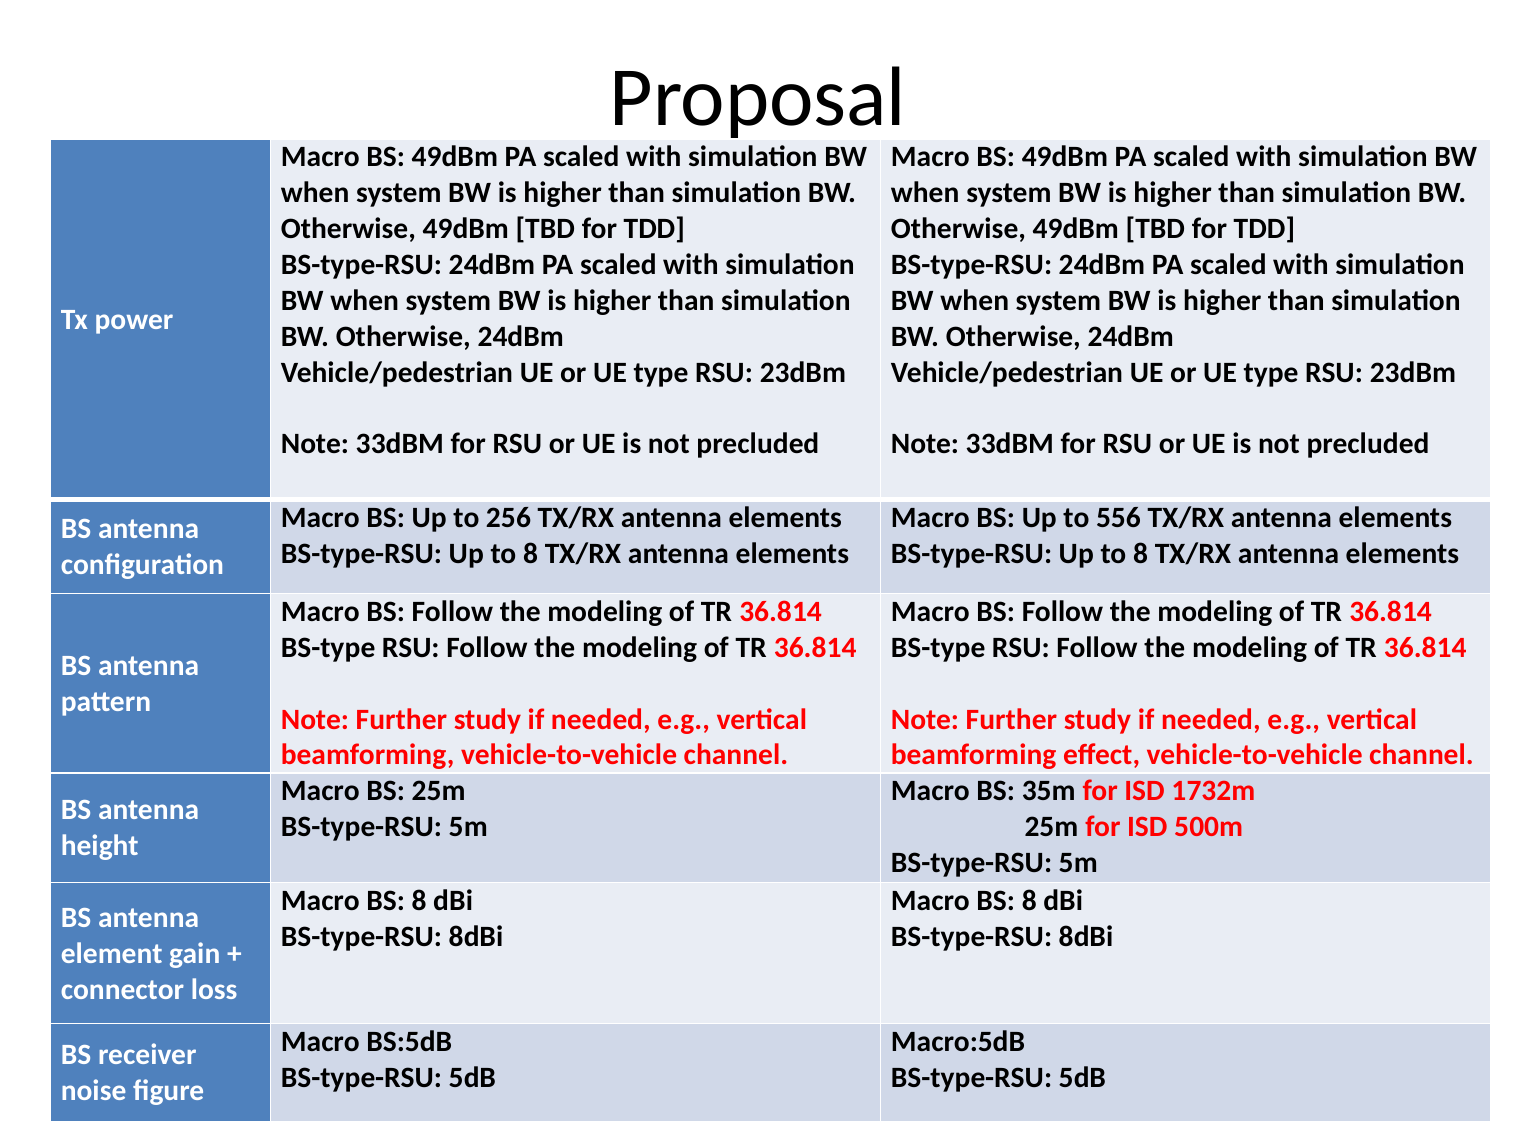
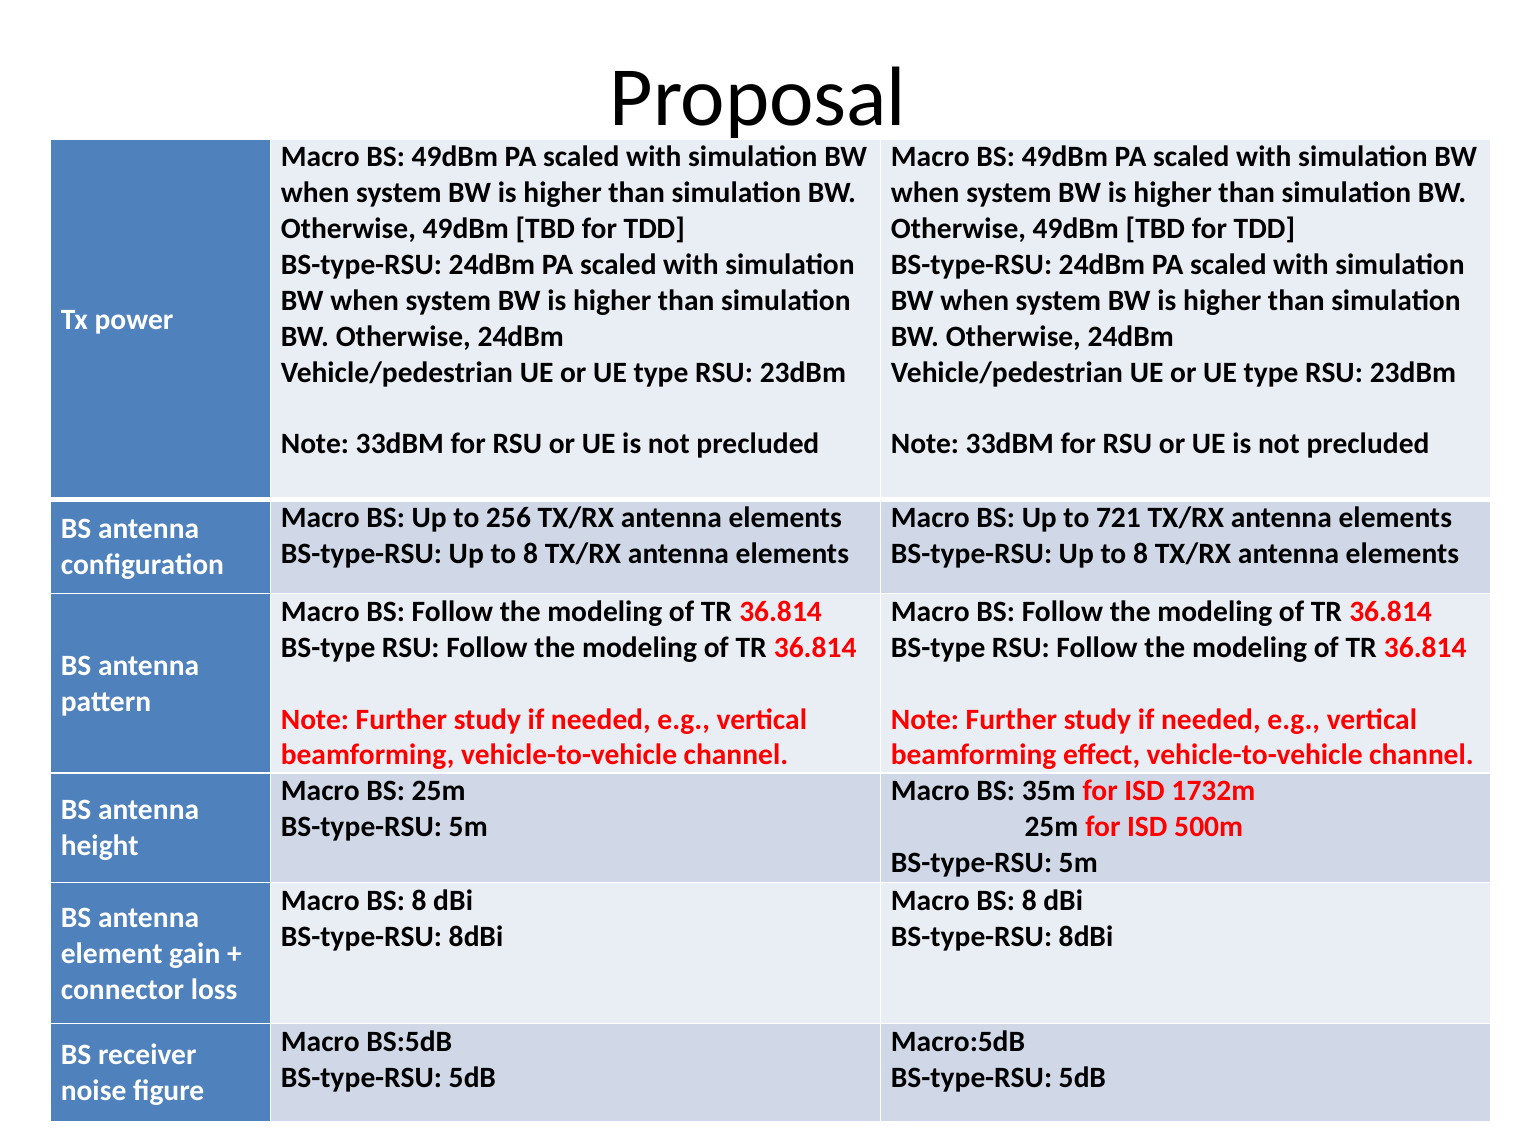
556: 556 -> 721
